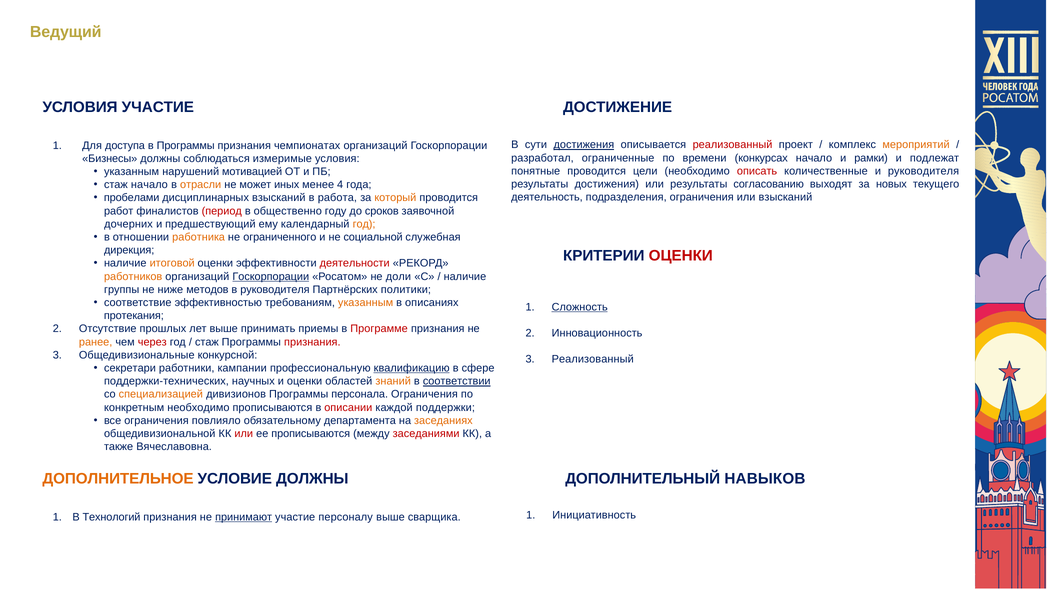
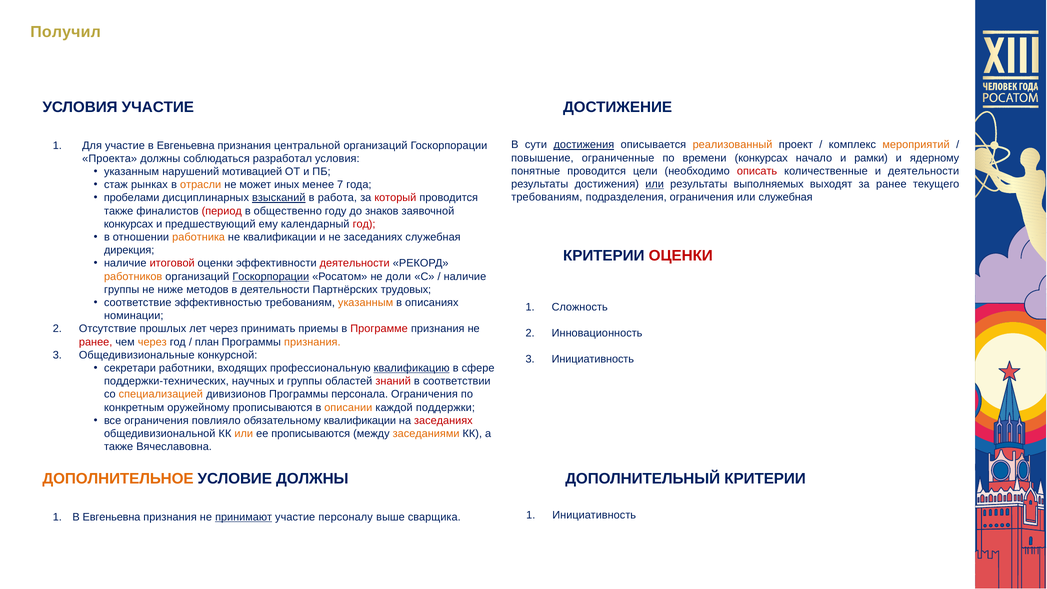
Ведущий: Ведущий -> Получил
реализованный at (733, 145) colour: red -> orange
Для доступа: доступа -> участие
Программы at (186, 145): Программы -> Евгеньевна
чемпионатах: чемпионатах -> центральной
разработал: разработал -> повышение
подлежат: подлежат -> ядерному
Бизнесы: Бизнесы -> Проекта
измеримые: измеримые -> разработал
и руководителя: руководителя -> деятельности
стаж начало: начало -> рынках
4: 4 -> 7
или at (655, 184) underline: none -> present
согласованию: согласованию -> выполняемых
за новых: новых -> ранее
взысканий at (279, 198) underline: none -> present
который colour: orange -> red
деятельность at (547, 197): деятельность -> требованиям
или взысканий: взысканий -> служебная
работ at (119, 211): работ -> также
сроков: сроков -> знаков
дочерних at (128, 224): дочерних -> конкурсах
год at (364, 224) colour: orange -> red
не ограниченного: ограниченного -> квалификации
не социальной: социальной -> заседаниях
итоговой colour: orange -> red
в руководителя: руководителя -> деятельности
политики: политики -> трудовых
Сложность underline: present -> none
протекания: протекания -> номинации
лет выше: выше -> через
ранее at (96, 342) colour: orange -> red
через at (152, 342) colour: red -> orange
стаж at (207, 342): стаж -> план
признания at (312, 342) colour: red -> orange
Реализованный at (593, 359): Реализованный -> Инициативность
кампании: кампании -> входящих
и оценки: оценки -> группы
знаний colour: orange -> red
соответствии underline: present -> none
конкретным необходимо: необходимо -> оружейному
описании colour: red -> orange
обязательному департамента: департамента -> квалификации
заседаниях at (443, 421) colour: orange -> red
или at (244, 434) colour: red -> orange
заседаниями colour: red -> orange
ДОПОЛНИТЕЛЬНЫЙ НАВЫКОВ: НАВЫКОВ -> КРИТЕРИИ
1 В Технологий: Технологий -> Евгеньевна
